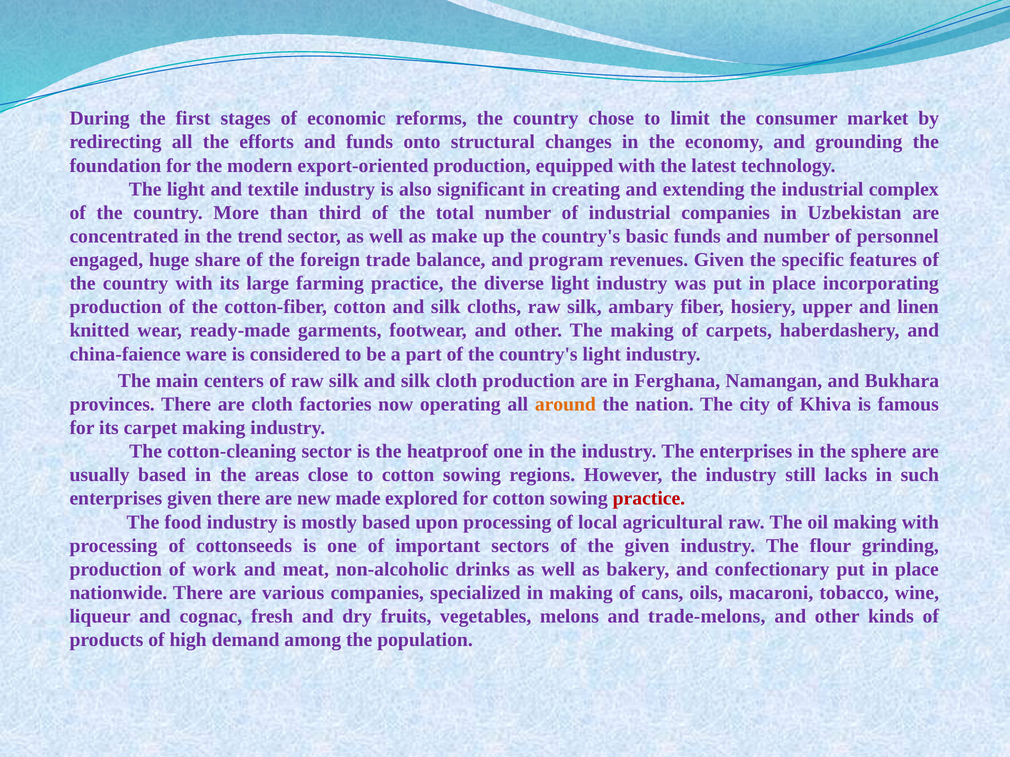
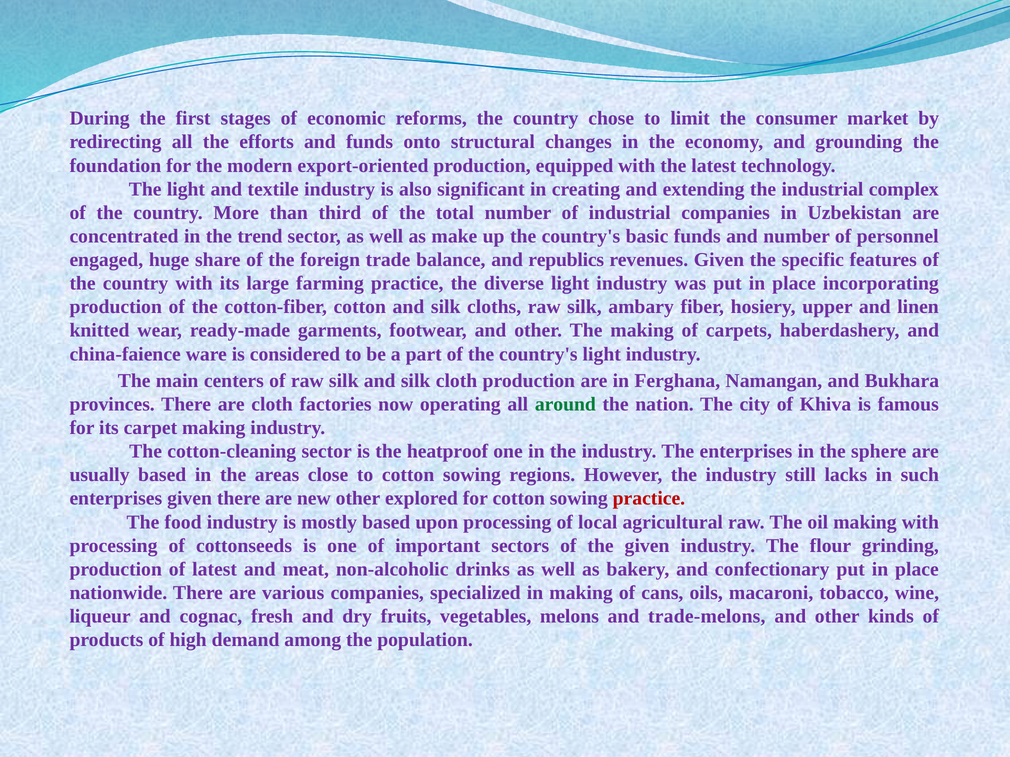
program: program -> republics
around colour: orange -> green
new made: made -> other
of work: work -> latest
